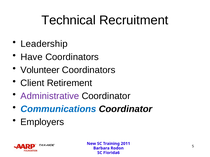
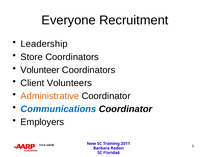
Technical: Technical -> Everyone
Have: Have -> Store
Retirement: Retirement -> Volunteers
Administrative colour: purple -> orange
